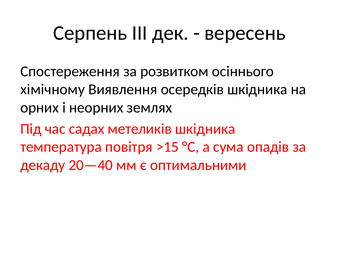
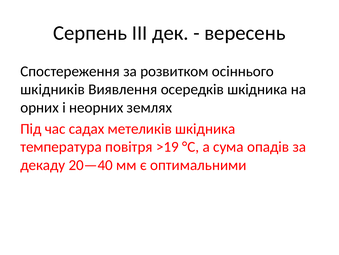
хімічному: хімічному -> шкідників
>15: >15 -> >19
